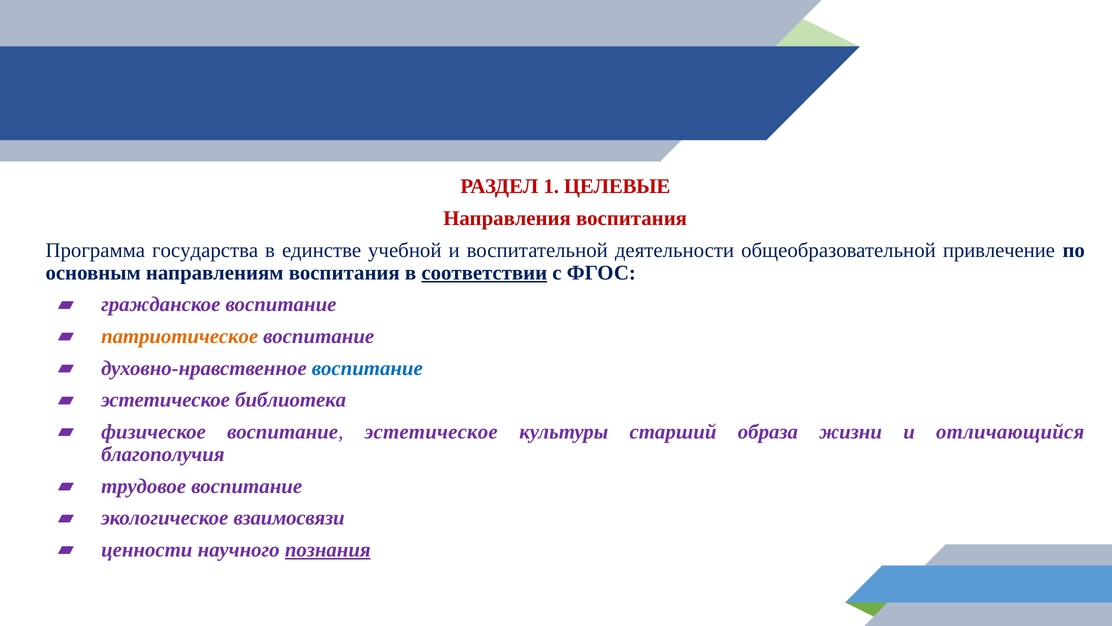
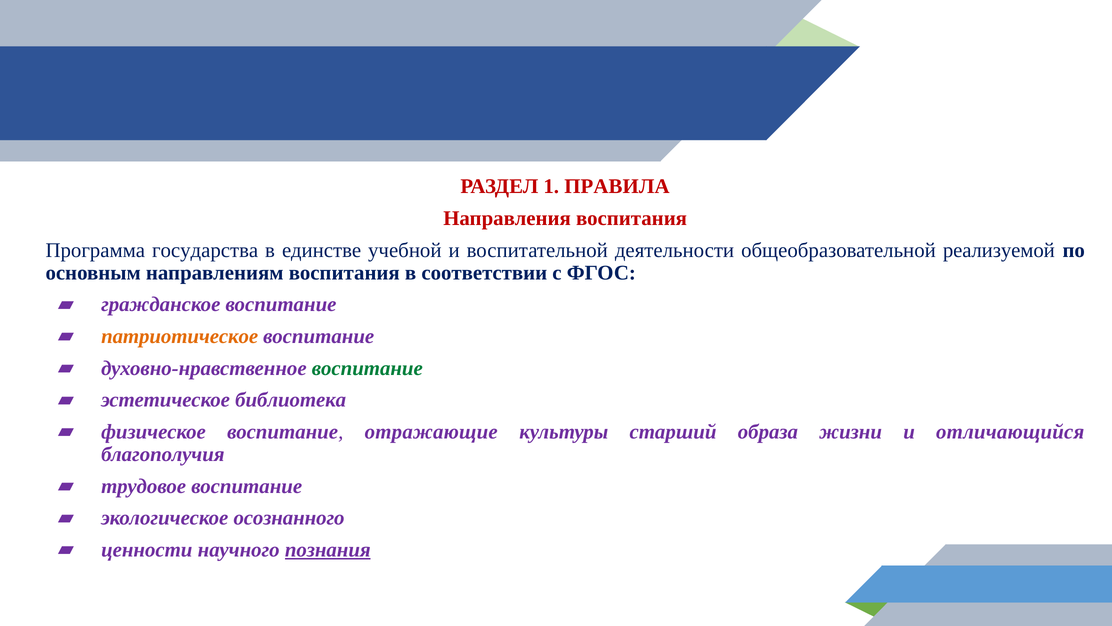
ЦЕЛЕВЫЕ: ЦЕЛЕВЫЕ -> ПРАВИЛА
привлечение: привлечение -> реализуемой
соответствии underline: present -> none
воспитание at (367, 368) colour: blue -> green
воспитание эстетическое: эстетическое -> отражающие
взаимосвязи: взаимосвязи -> осознанного
